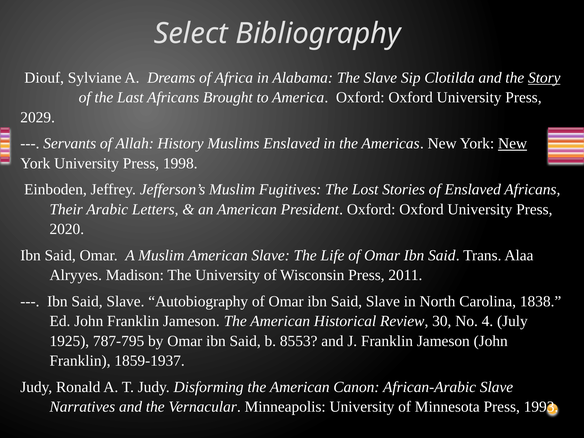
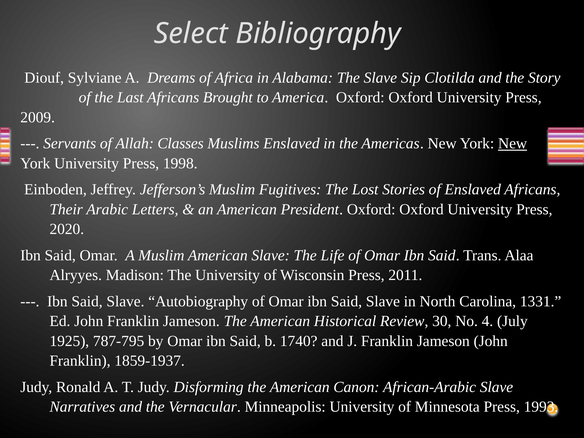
Story underline: present -> none
2029: 2029 -> 2009
History: History -> Classes
1838: 1838 -> 1331
8553: 8553 -> 1740
